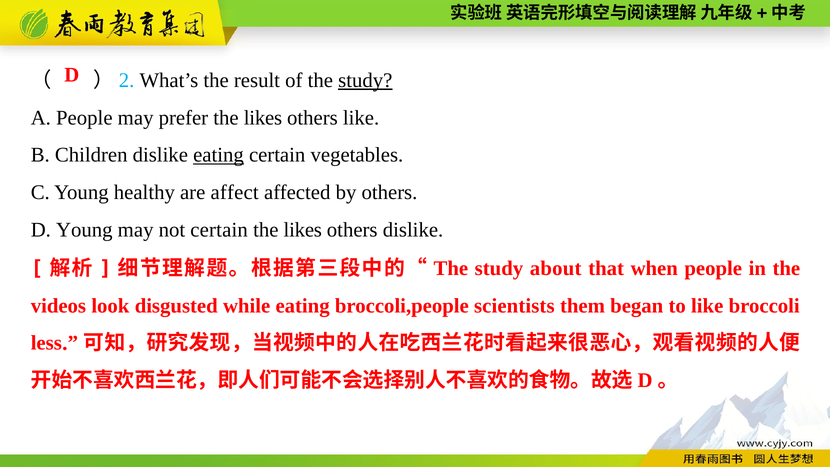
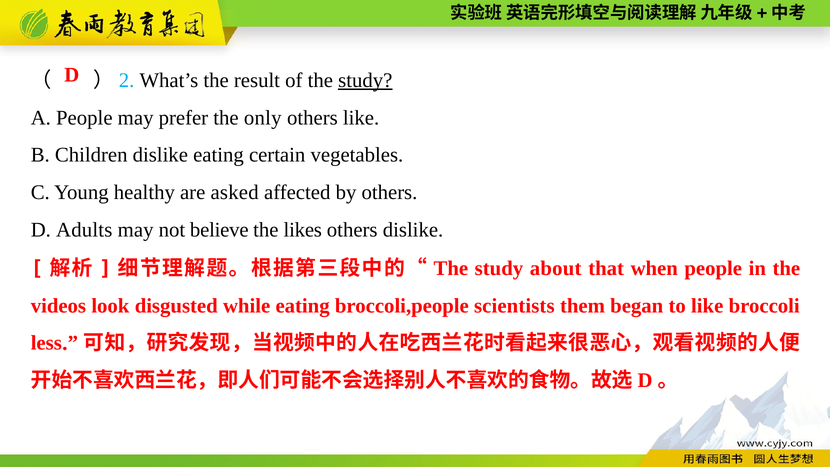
prefer the likes: likes -> only
eating at (218, 155) underline: present -> none
affect: affect -> asked
D Young: Young -> Adults
not certain: certain -> believe
